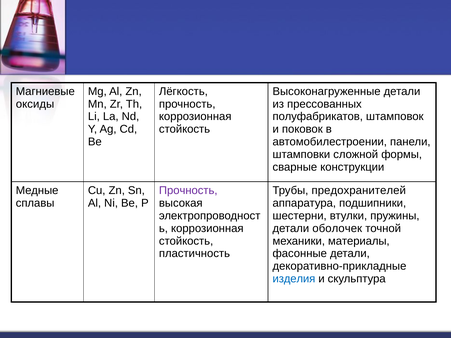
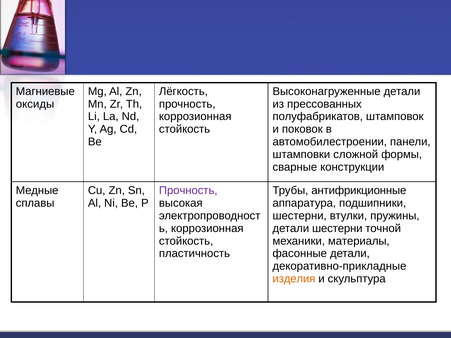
предохранителей: предохранителей -> антифрикционные
детали оболочек: оболочек -> шестерни
изделия colour: blue -> orange
